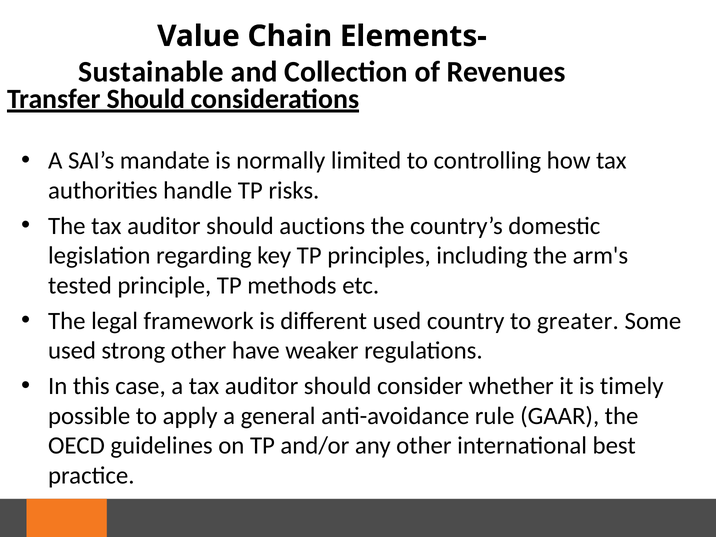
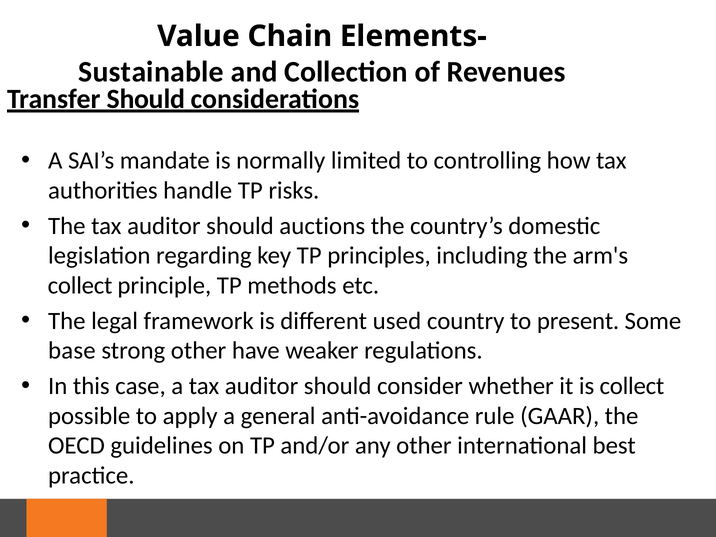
tested at (80, 285): tested -> collect
greater: greater -> present
used at (72, 351): used -> base
is timely: timely -> collect
